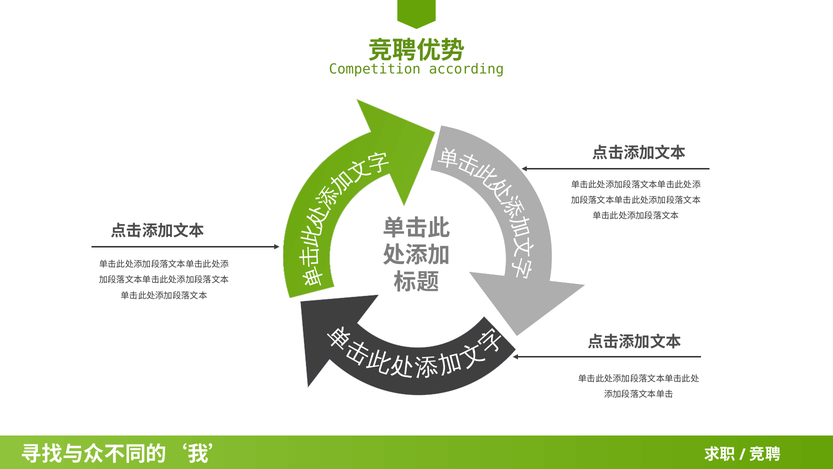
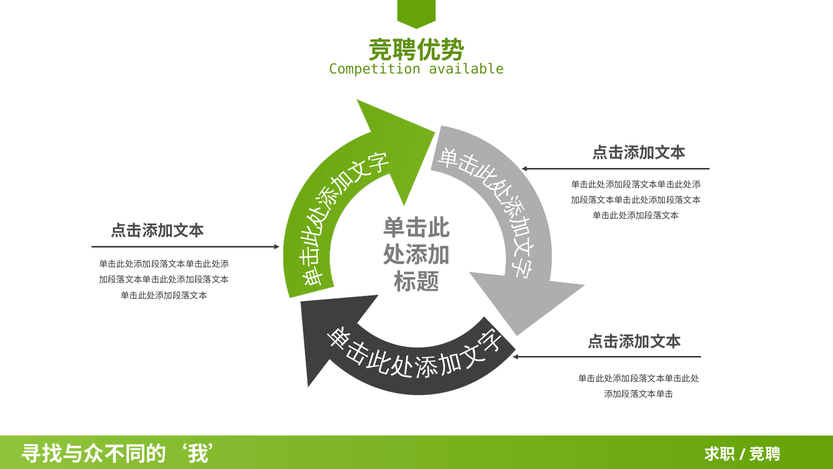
according: according -> available
